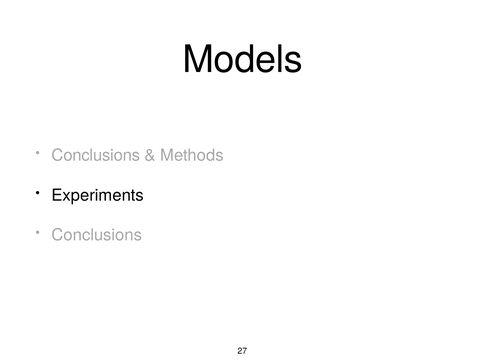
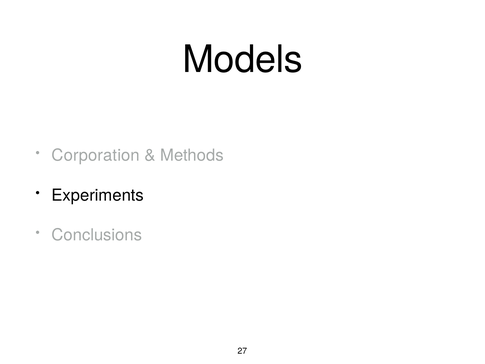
Conclusions at (96, 155): Conclusions -> Corporation
